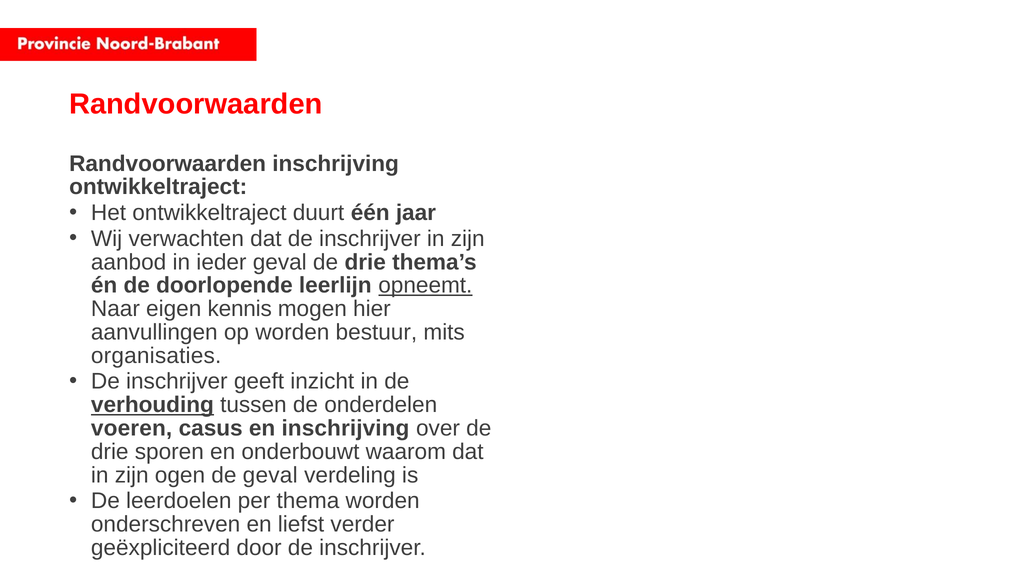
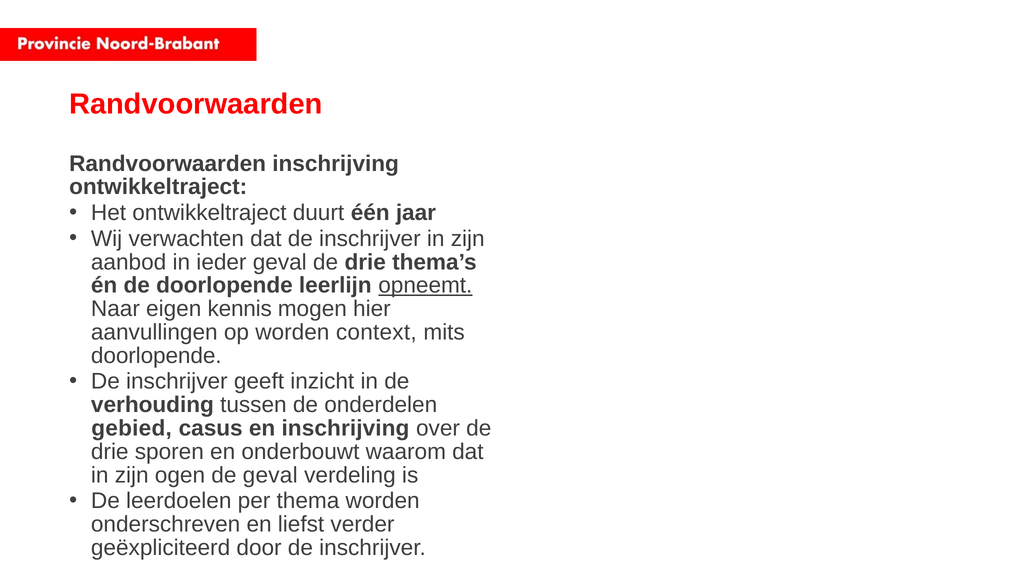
bestuur: bestuur -> context
organisaties at (156, 356): organisaties -> doorlopende
verhouding underline: present -> none
voeren: voeren -> gebied
